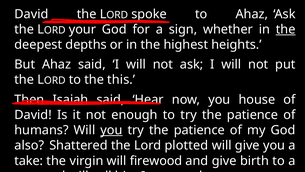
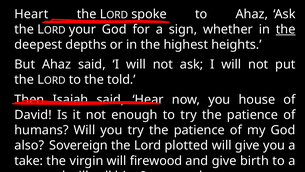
David at (31, 14): David -> Heart
this: this -> told
you at (111, 130) underline: present -> none
Shattered: Shattered -> Sovereign
